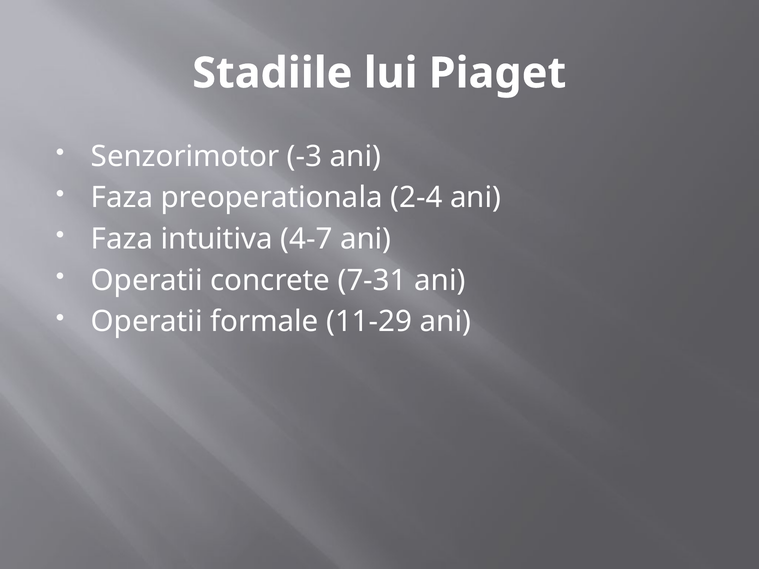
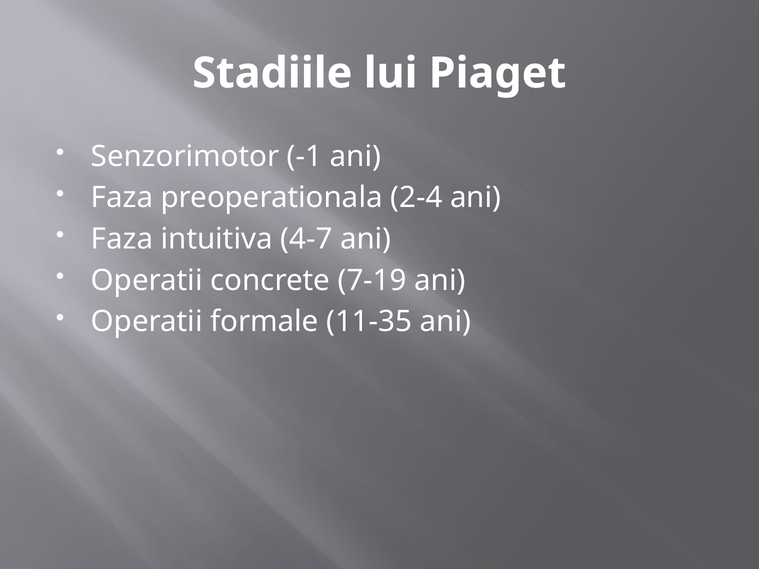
-3: -3 -> -1
7-31: 7-31 -> 7-19
11-29: 11-29 -> 11-35
